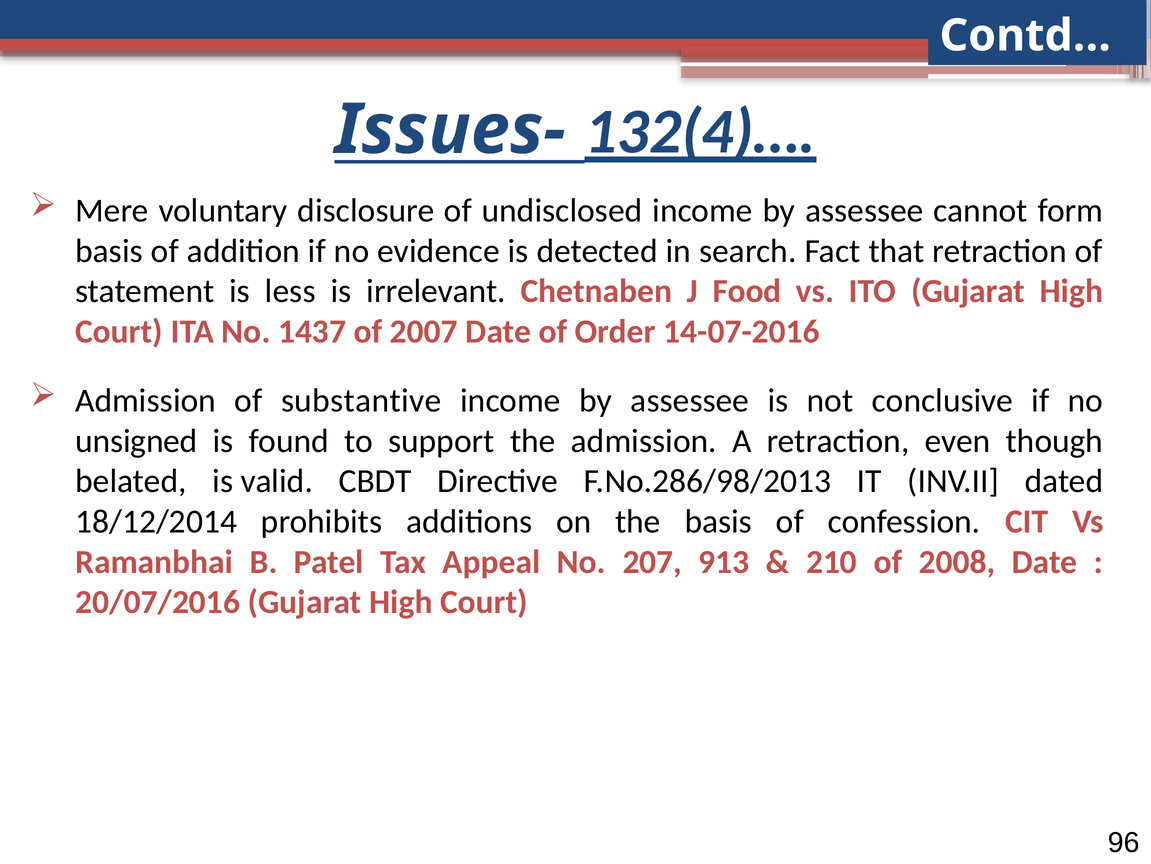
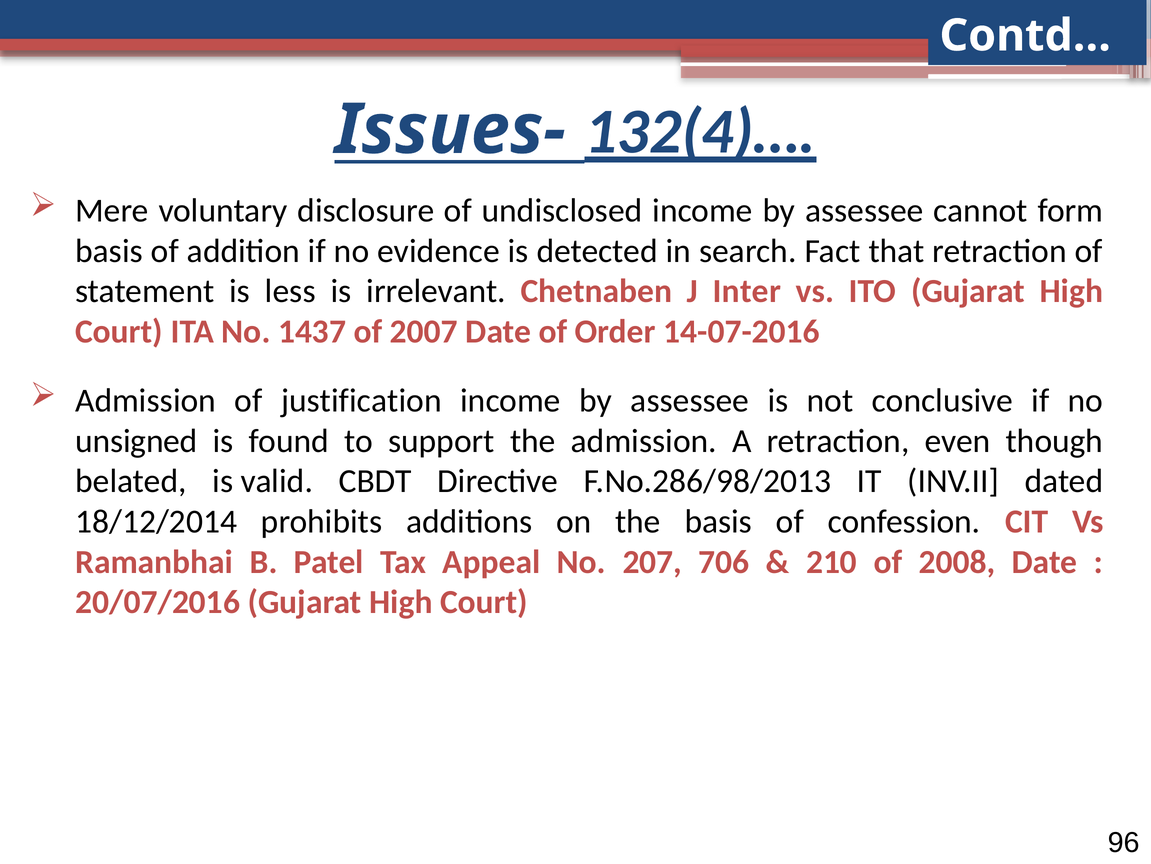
Food: Food -> Inter
substantive: substantive -> justification
913: 913 -> 706
